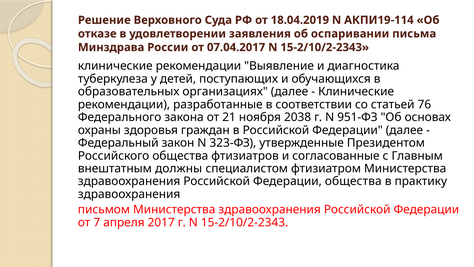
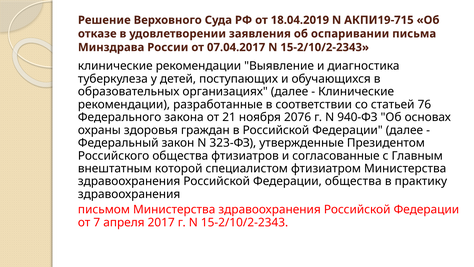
АКПИ19-114: АКПИ19-114 -> АКПИ19-715
2038: 2038 -> 2076
951-ФЗ: 951-ФЗ -> 940-ФЗ
должны: должны -> которой
